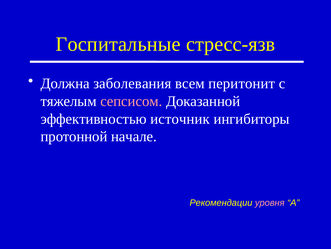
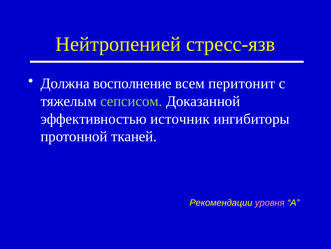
Госпитальные: Госпитальные -> Нейтропенией
заболевания: заболевания -> восполнение
сепсисом colour: pink -> light green
начале: начале -> тканей
